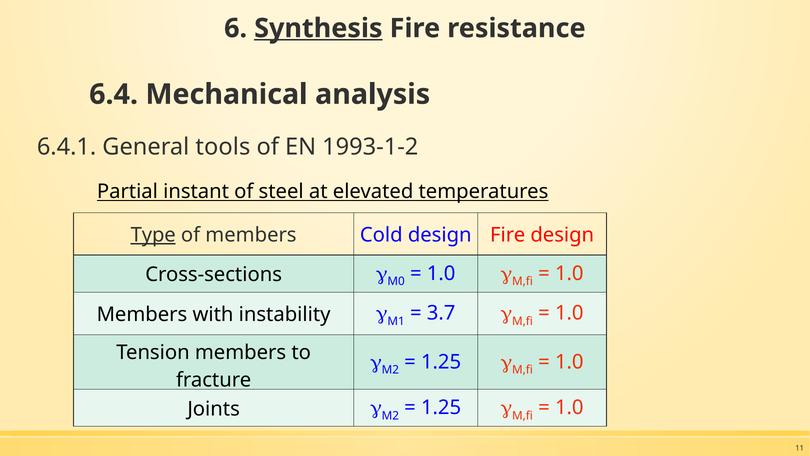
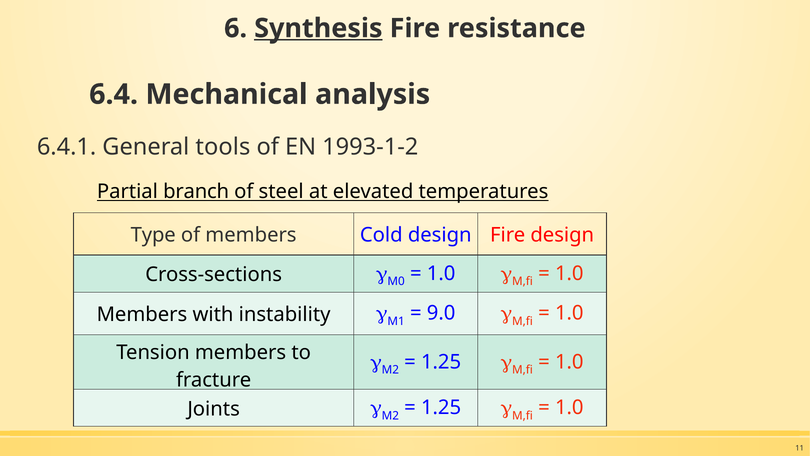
instant: instant -> branch
Type underline: present -> none
3.7: 3.7 -> 9.0
